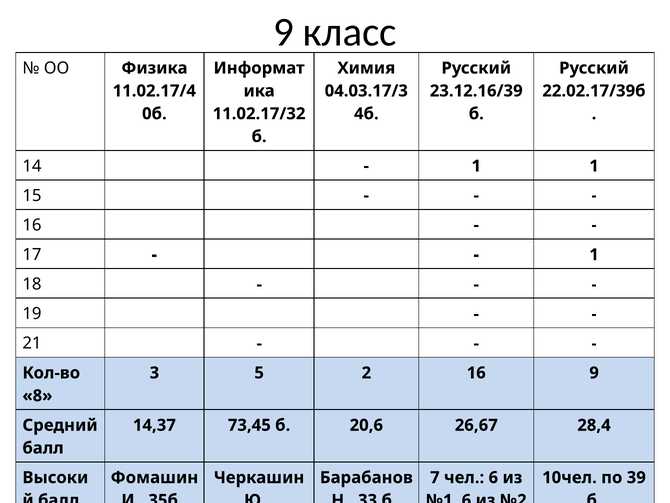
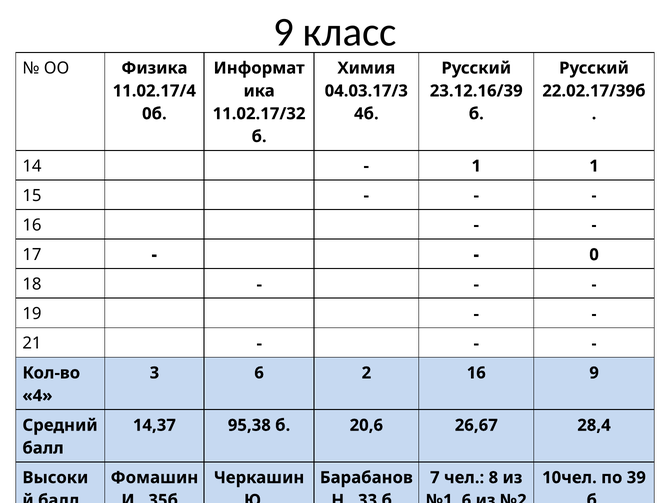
1 at (594, 254): 1 -> 0
3 5: 5 -> 6
8 at (37, 395): 8 -> 4
73,45: 73,45 -> 95,38
чел 6: 6 -> 8
